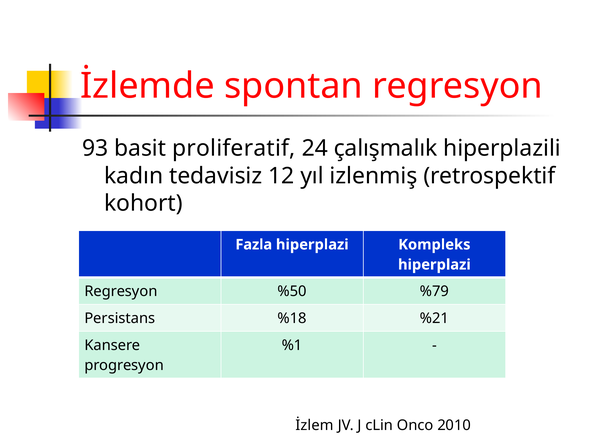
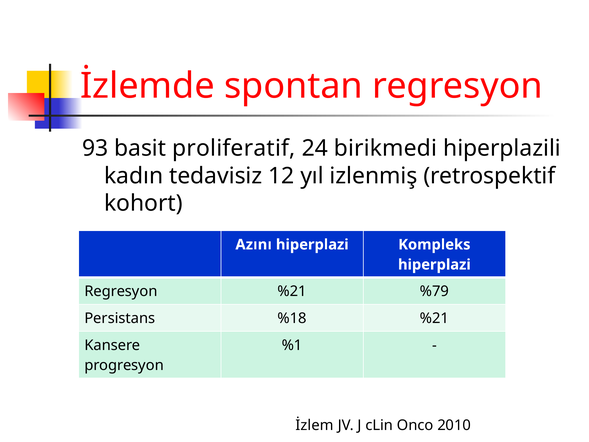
çalışmalık: çalışmalık -> birikmedi
Fazla: Fazla -> Azını
Regresyon %50: %50 -> %21
